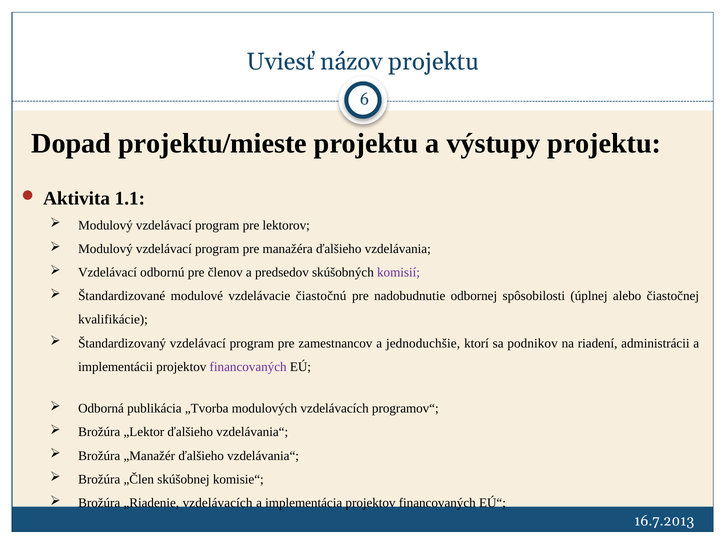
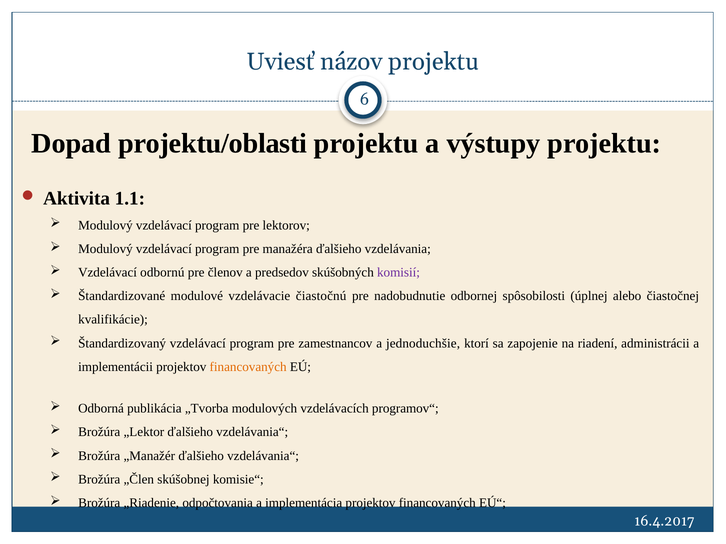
projektu/mieste: projektu/mieste -> projektu/oblasti
podnikov: podnikov -> zapojenie
financovaných at (248, 367) colour: purple -> orange
„Riadenie vzdelávacích: vzdelávacích -> odpočtovania
16.7.2013: 16.7.2013 -> 16.4.2017
